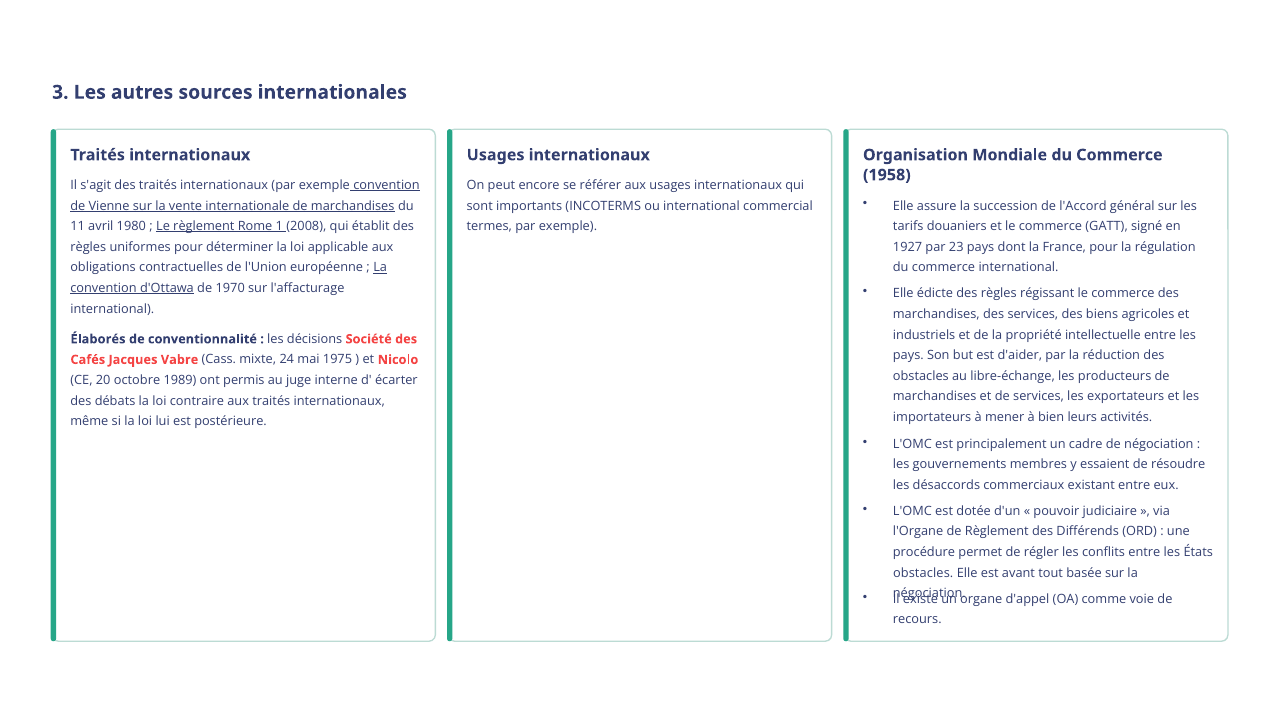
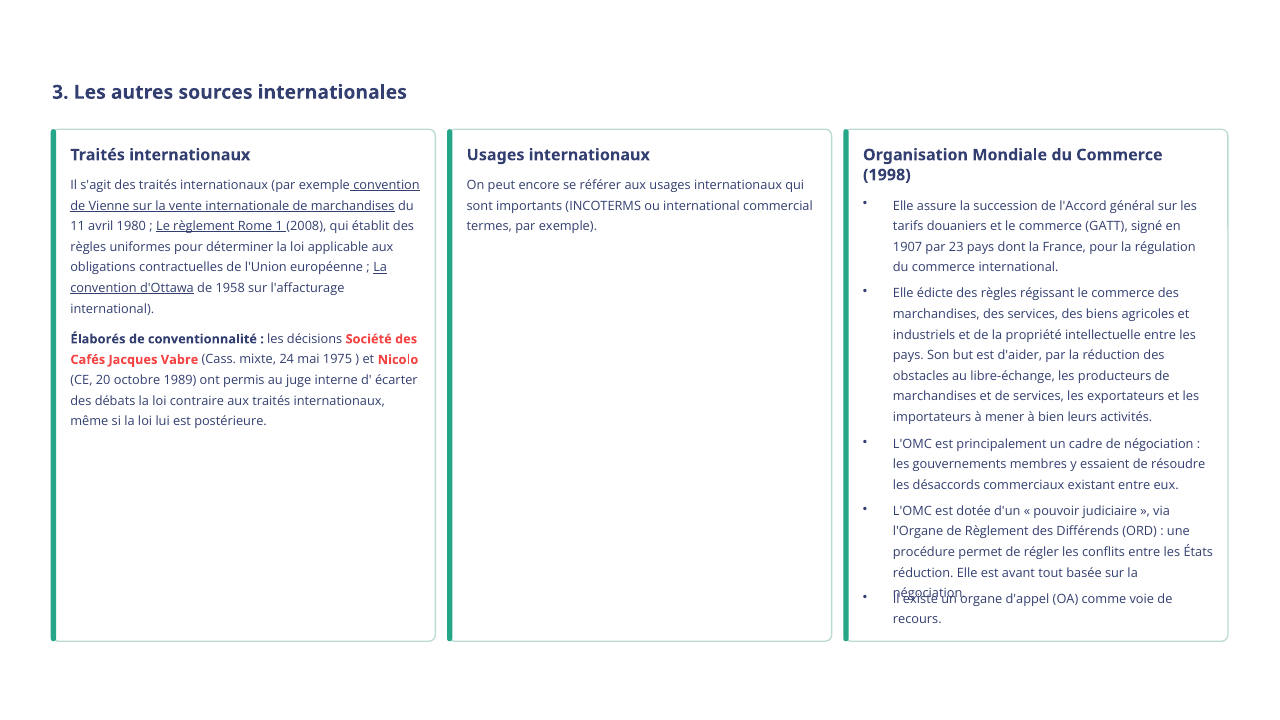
1958: 1958 -> 1998
1927: 1927 -> 1907
1970: 1970 -> 1958
obstacles at (923, 573): obstacles -> réduction
